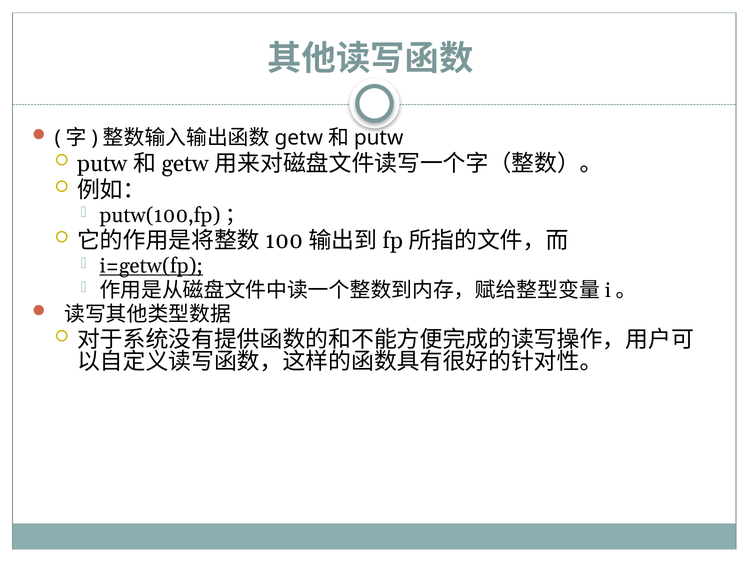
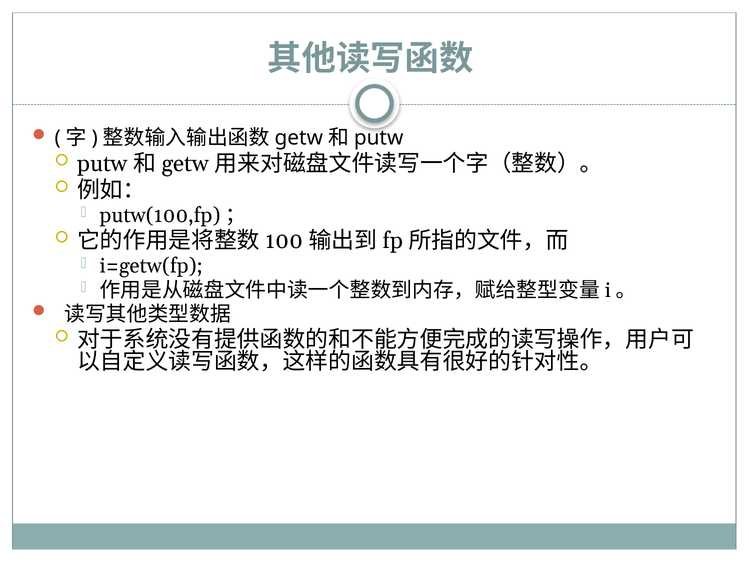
i=getw(fp underline: present -> none
